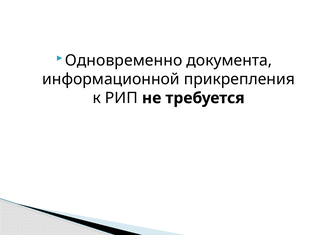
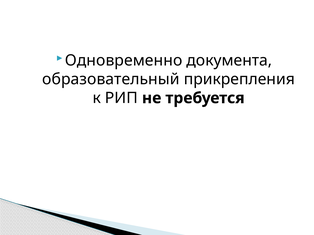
информационной: информационной -> образовательный
